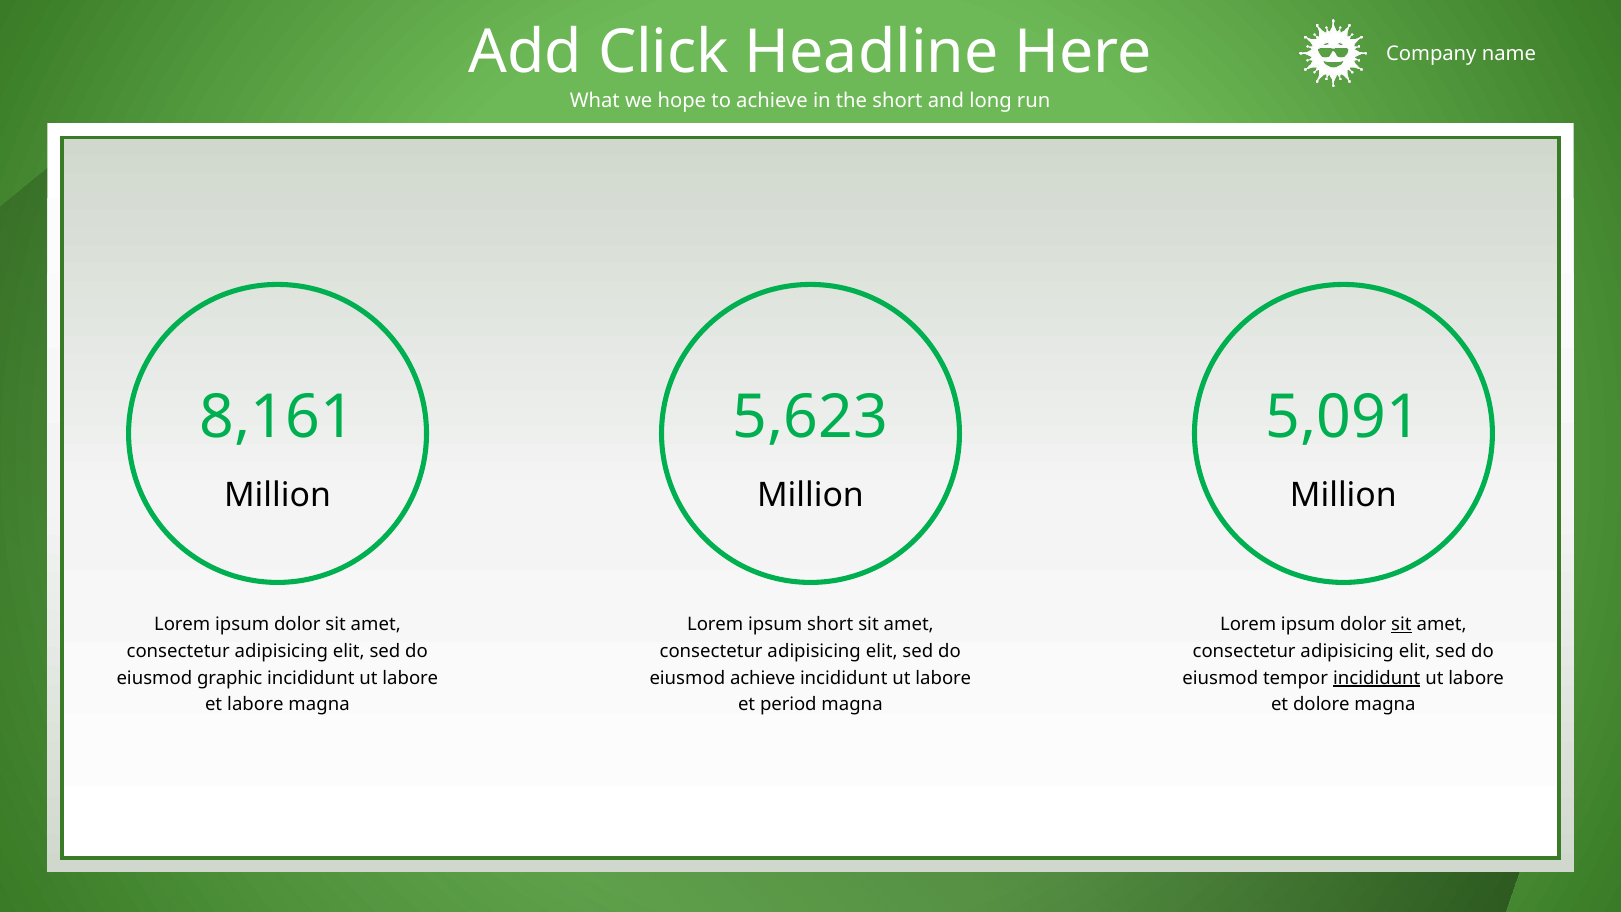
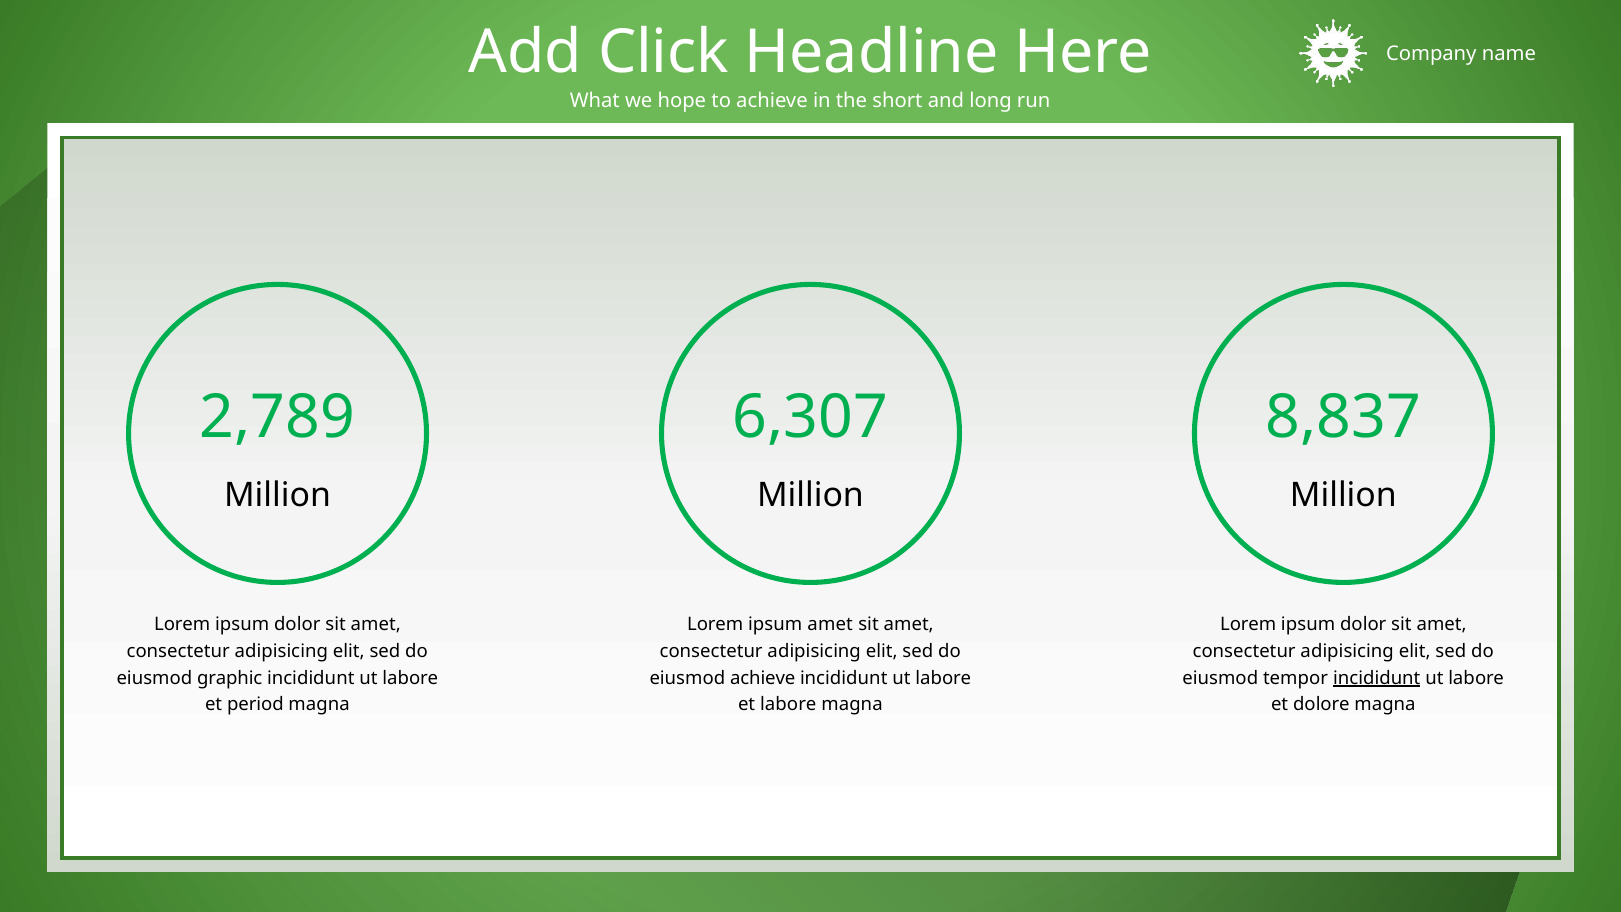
8,161: 8,161 -> 2,789
5,623: 5,623 -> 6,307
5,091: 5,091 -> 8,837
ipsum short: short -> amet
sit at (1401, 624) underline: present -> none
et labore: labore -> period
et period: period -> labore
